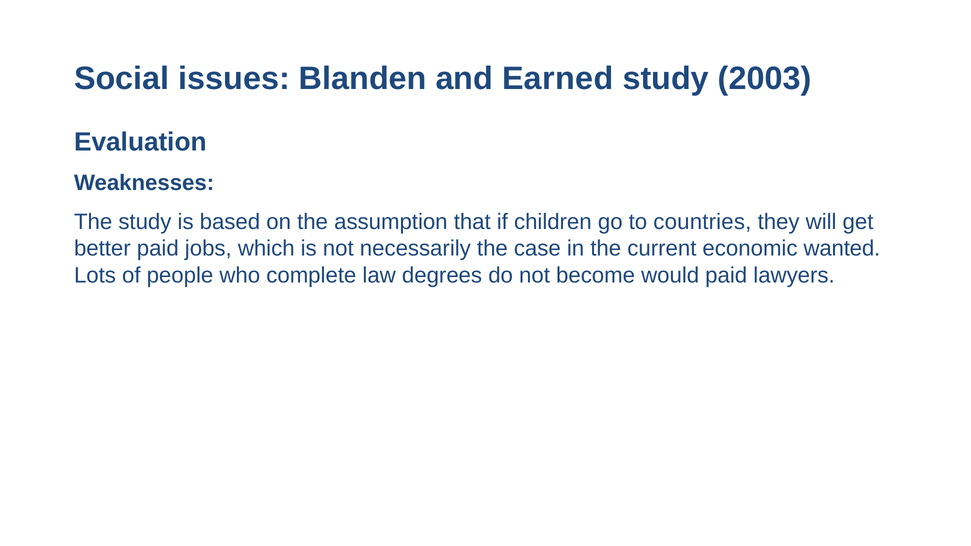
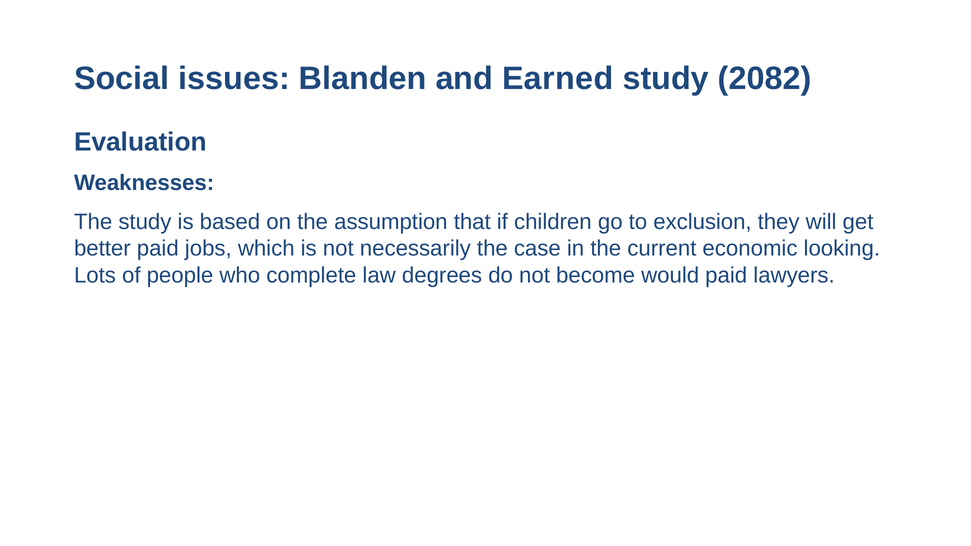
2003: 2003 -> 2082
countries: countries -> exclusion
wanted: wanted -> looking
